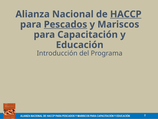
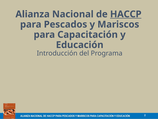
Pescados underline: present -> none
